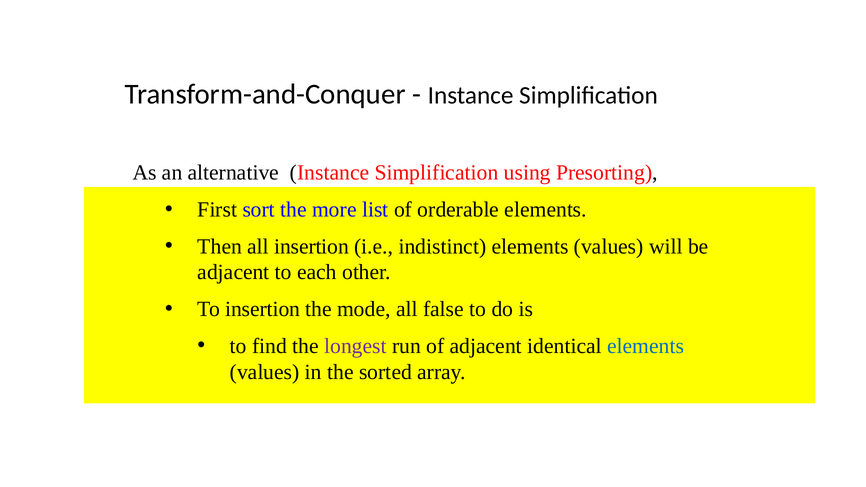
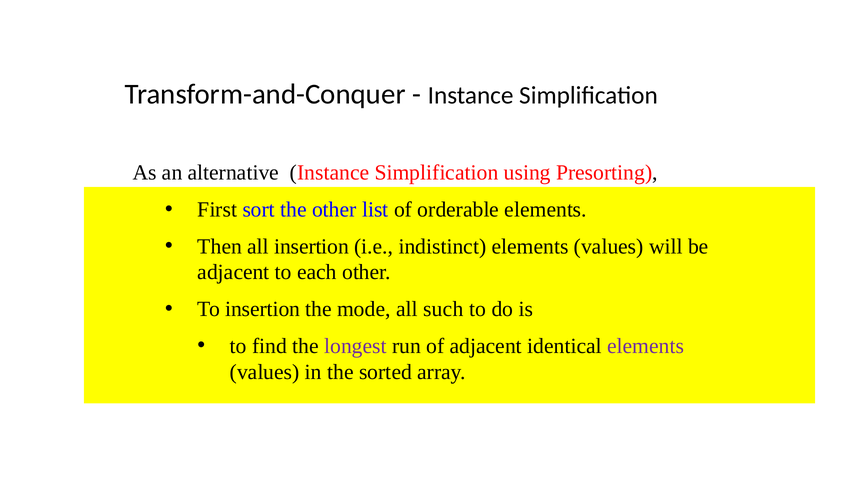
the more: more -> other
false: false -> such
elements at (646, 346) colour: blue -> purple
